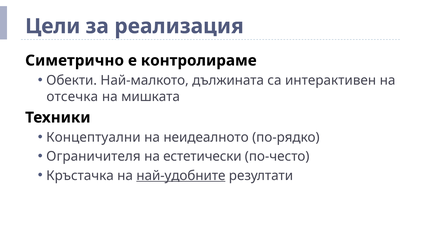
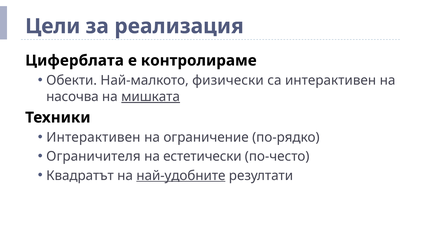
Симетрично: Симетрично -> Циферблата
дължината: дължината -> физически
отсечка: отсечка -> насочва
мишката underline: none -> present
Концептуални at (93, 137): Концептуални -> Интерактивен
неидеалното: неидеалното -> ограничение
Кръстачка: Кръстачка -> Квадратът
